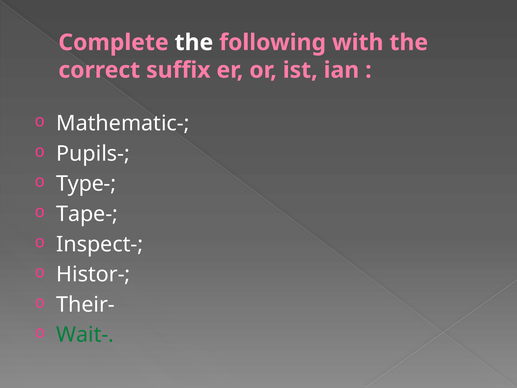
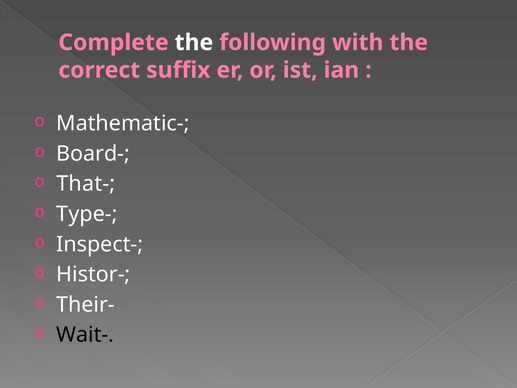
Pupils-: Pupils- -> Board-
Type-: Type- -> That-
Tape-: Tape- -> Type-
Wait- colour: green -> black
